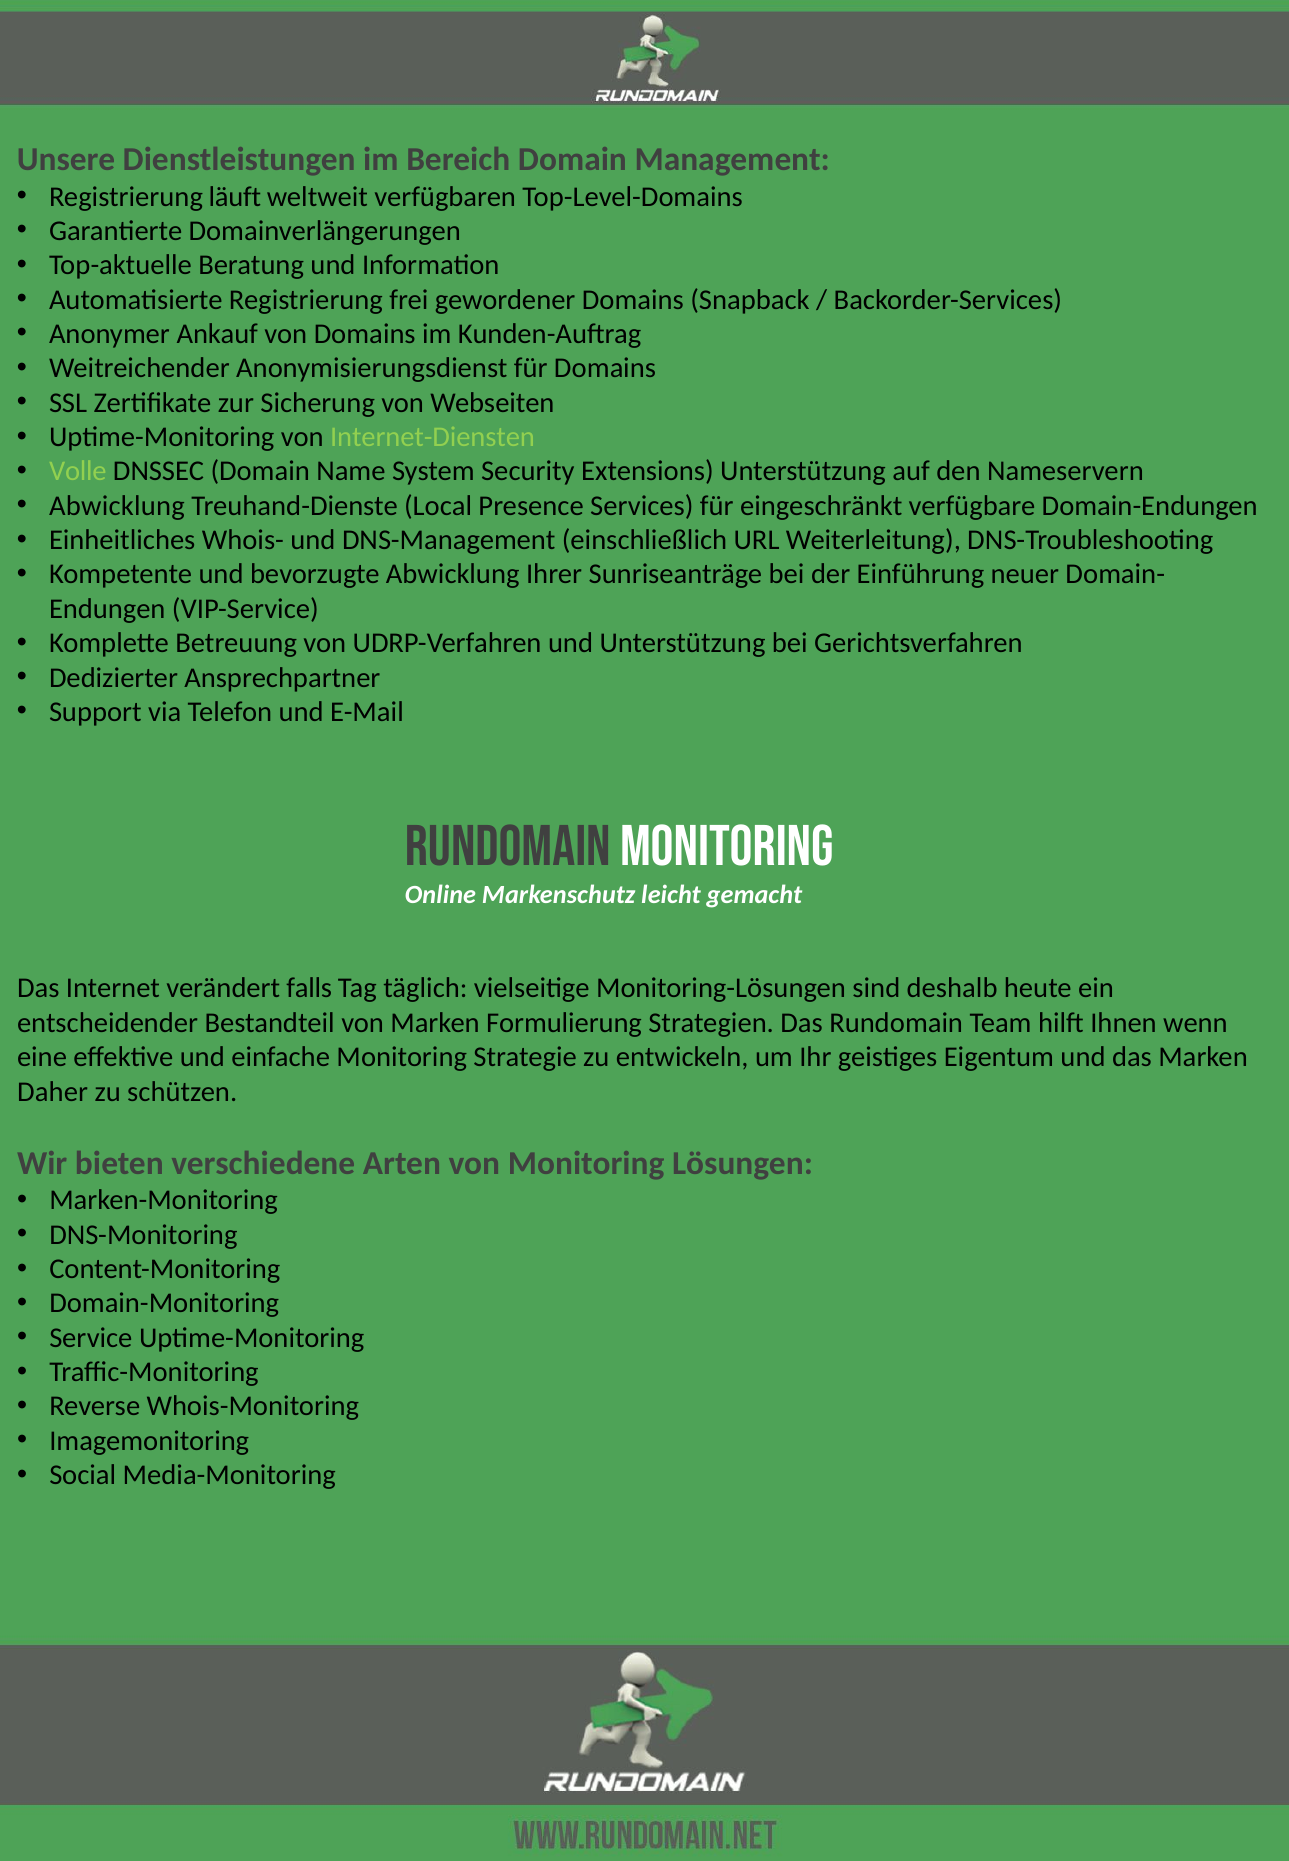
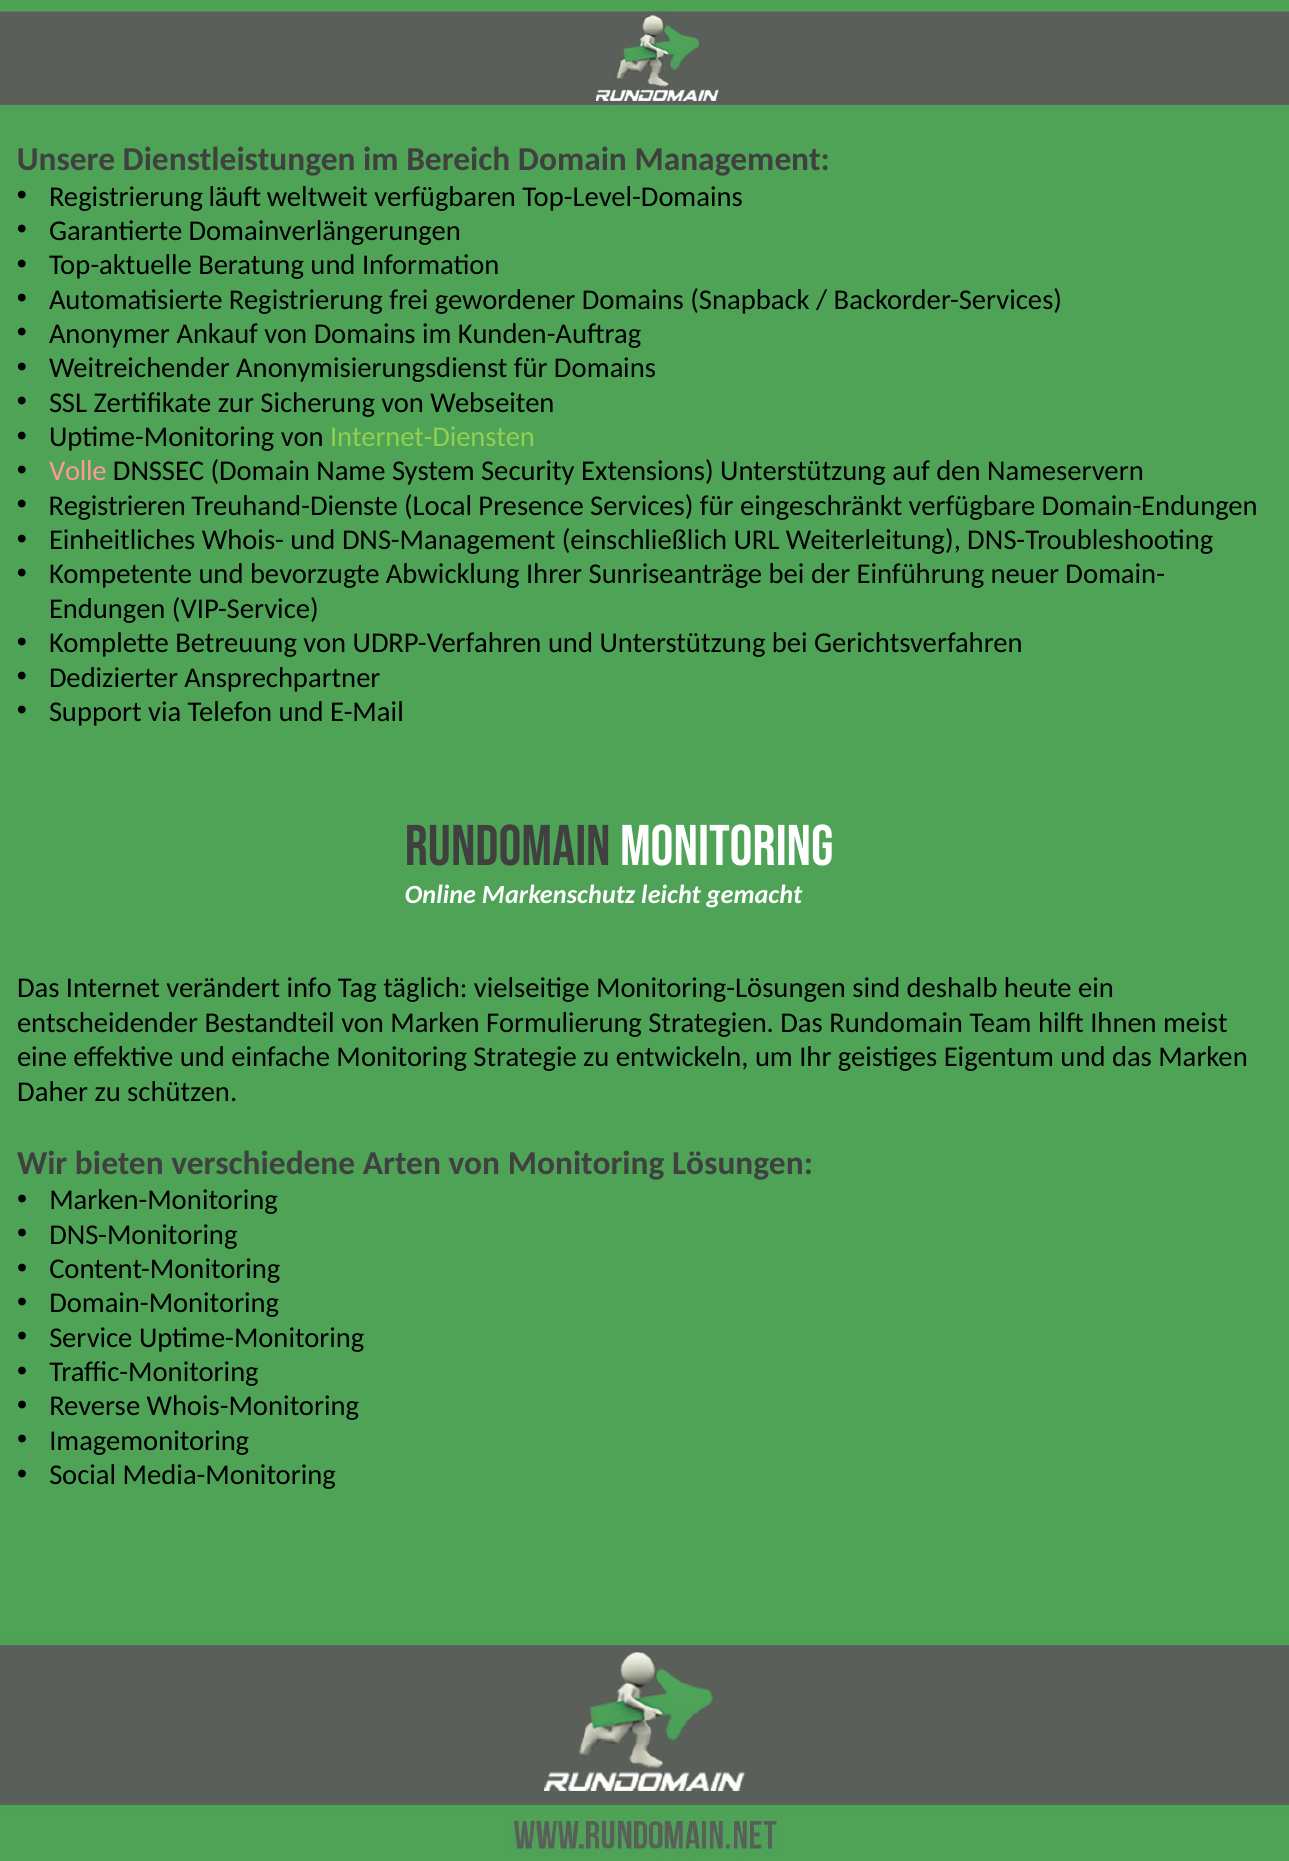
Volle colour: light green -> pink
Abwicklung at (117, 506): Abwicklung -> Registrieren
falls: falls -> info
wenn: wenn -> meist
